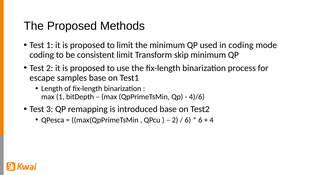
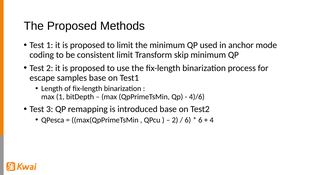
in coding: coding -> anchor
